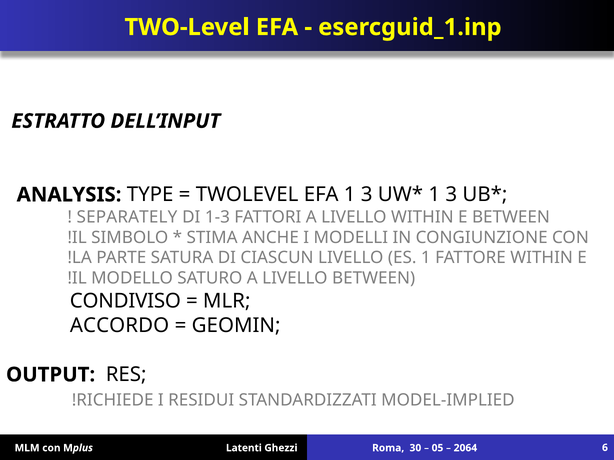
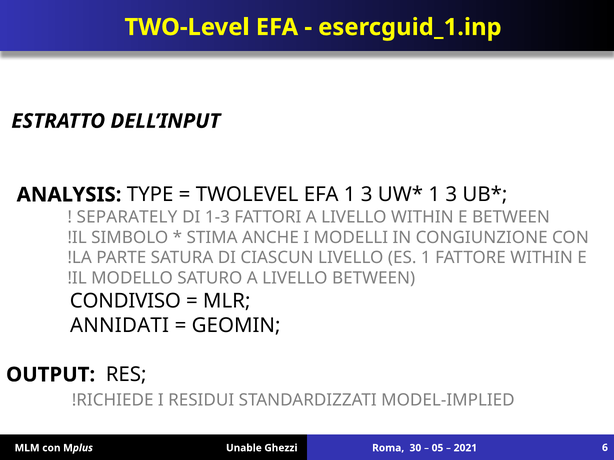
ACCORDO: ACCORDO -> ANNIDATI
Latenti: Latenti -> Unable
2064: 2064 -> 2021
